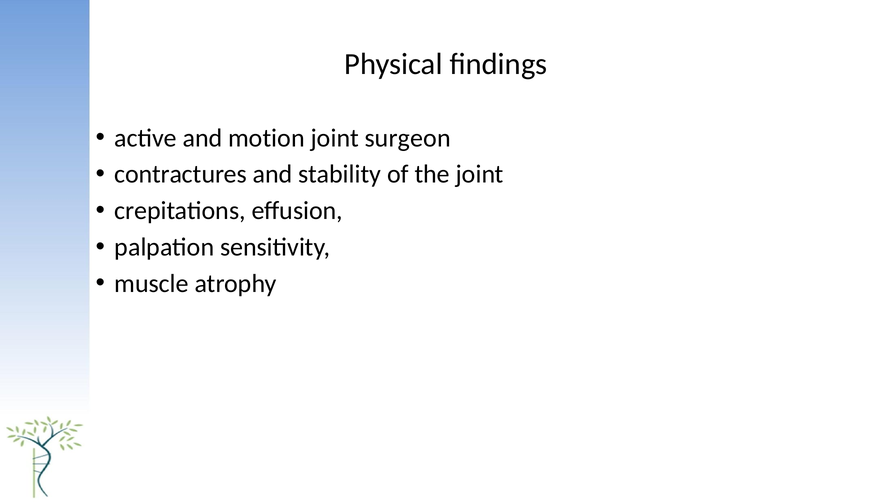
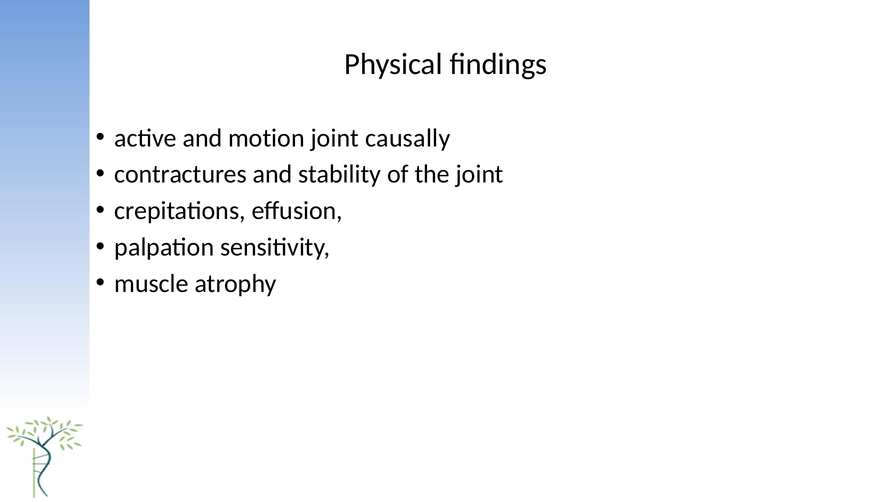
surgeon: surgeon -> causally
